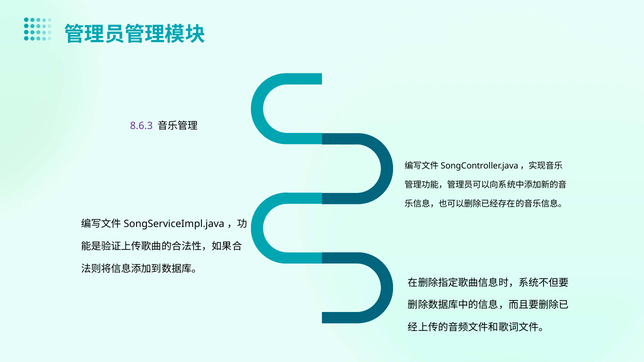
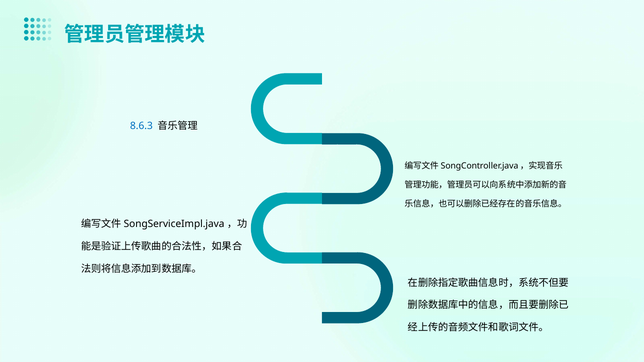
8.6.3 colour: purple -> blue
